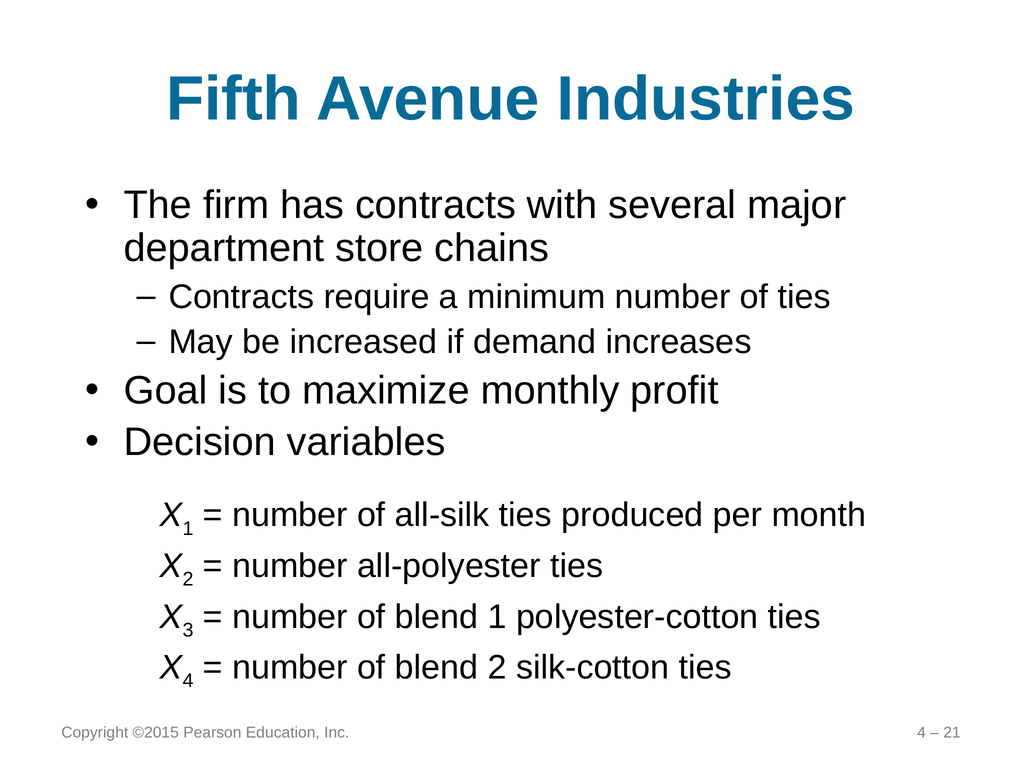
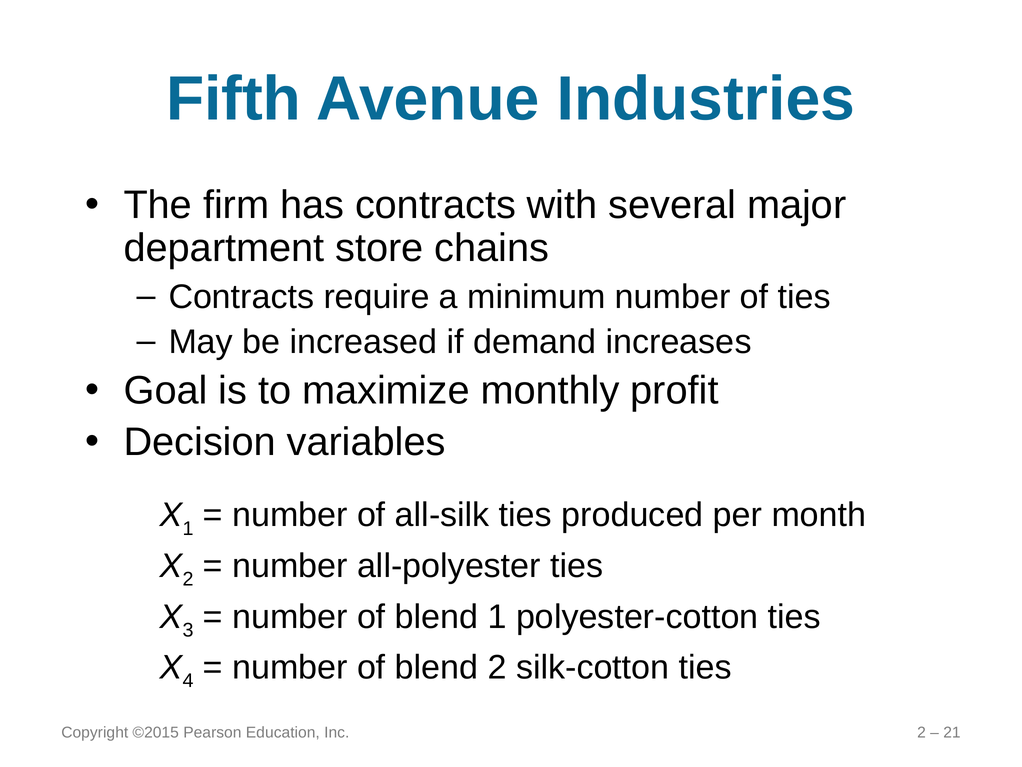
Inc 4: 4 -> 2
